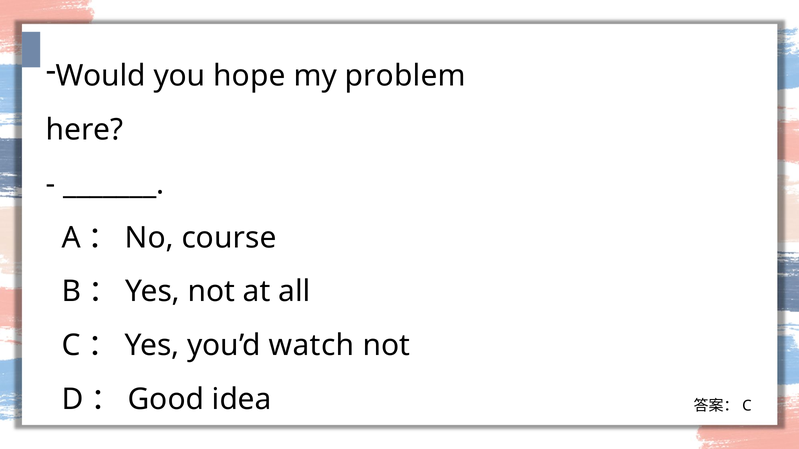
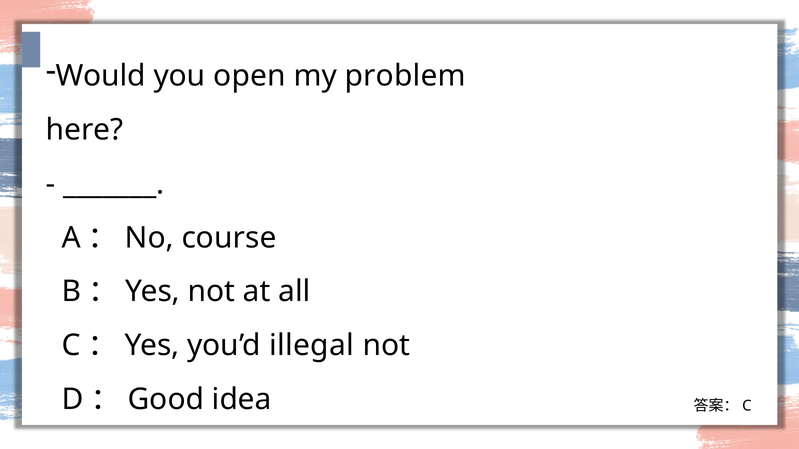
hope: hope -> open
watch: watch -> illegal
